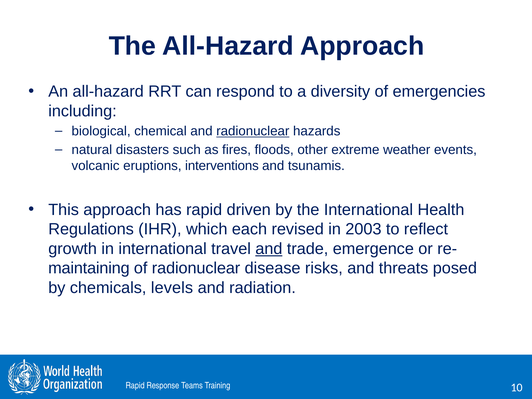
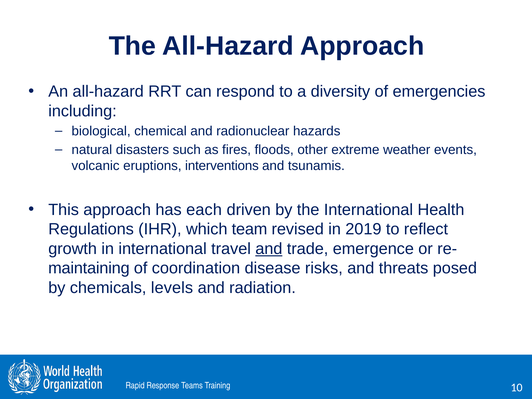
radionuclear at (253, 131) underline: present -> none
has rapid: rapid -> each
each: each -> team
2003: 2003 -> 2019
of radionuclear: radionuclear -> coordination
